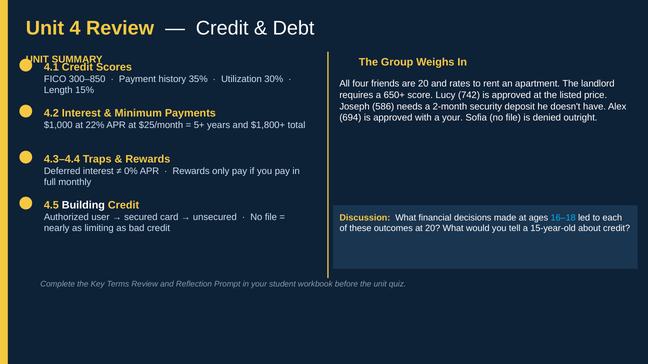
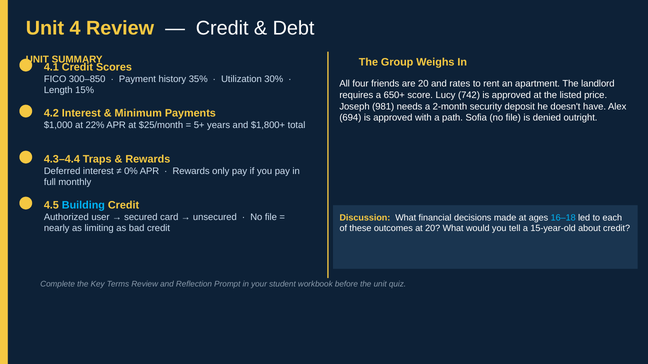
586: 586 -> 981
a your: your -> path
Building colour: white -> light blue
